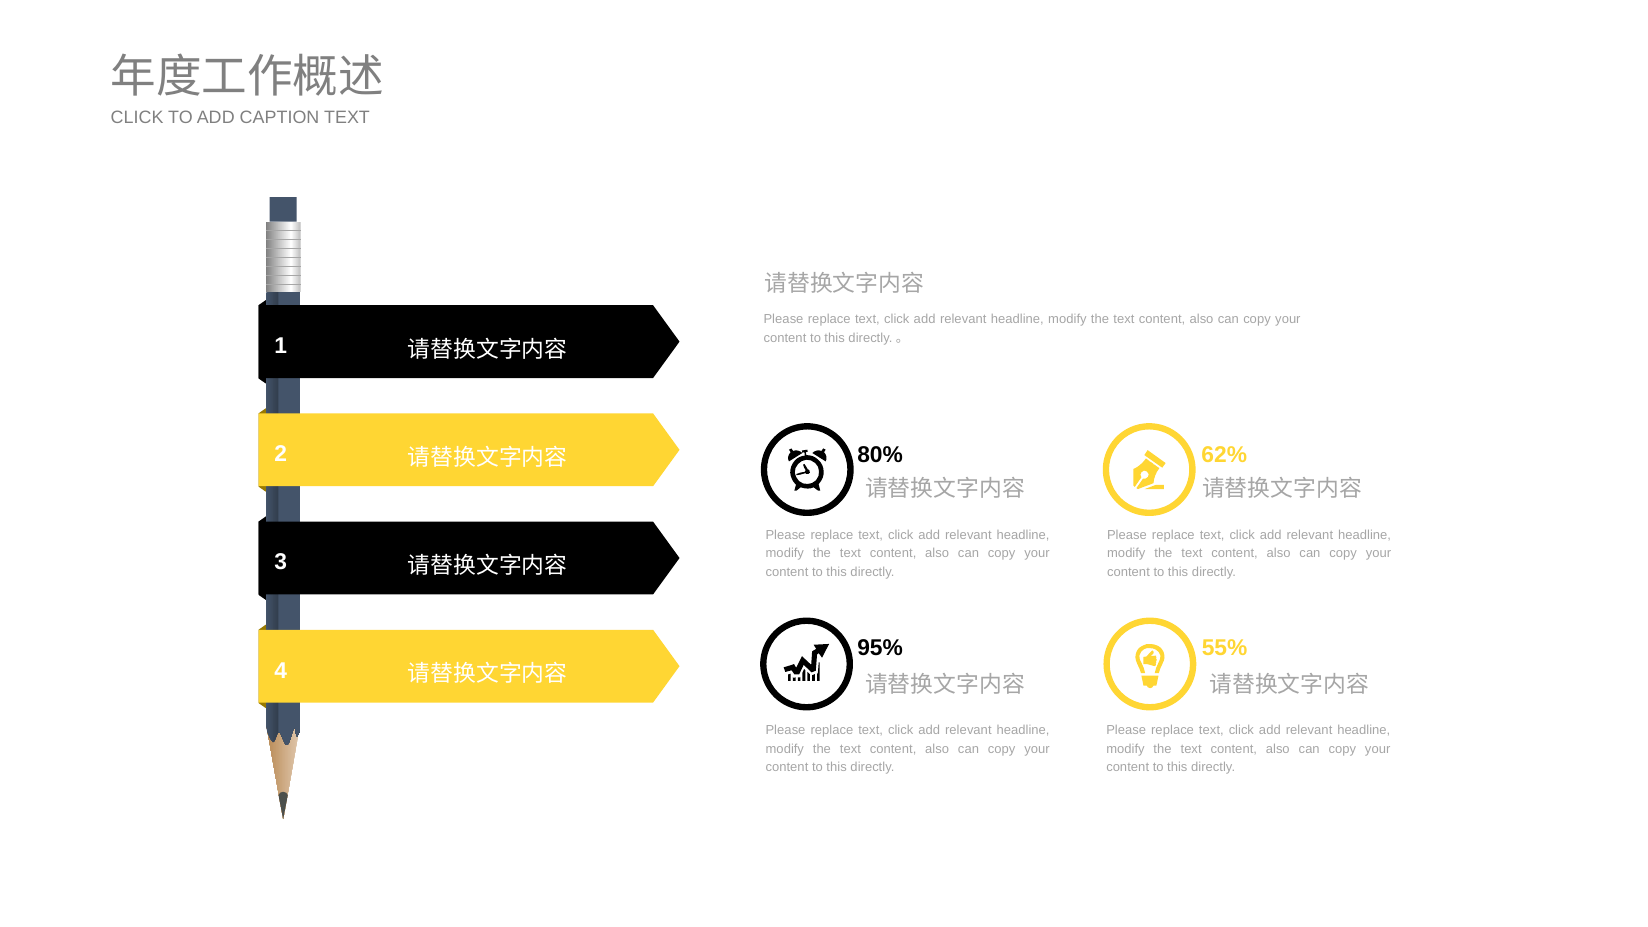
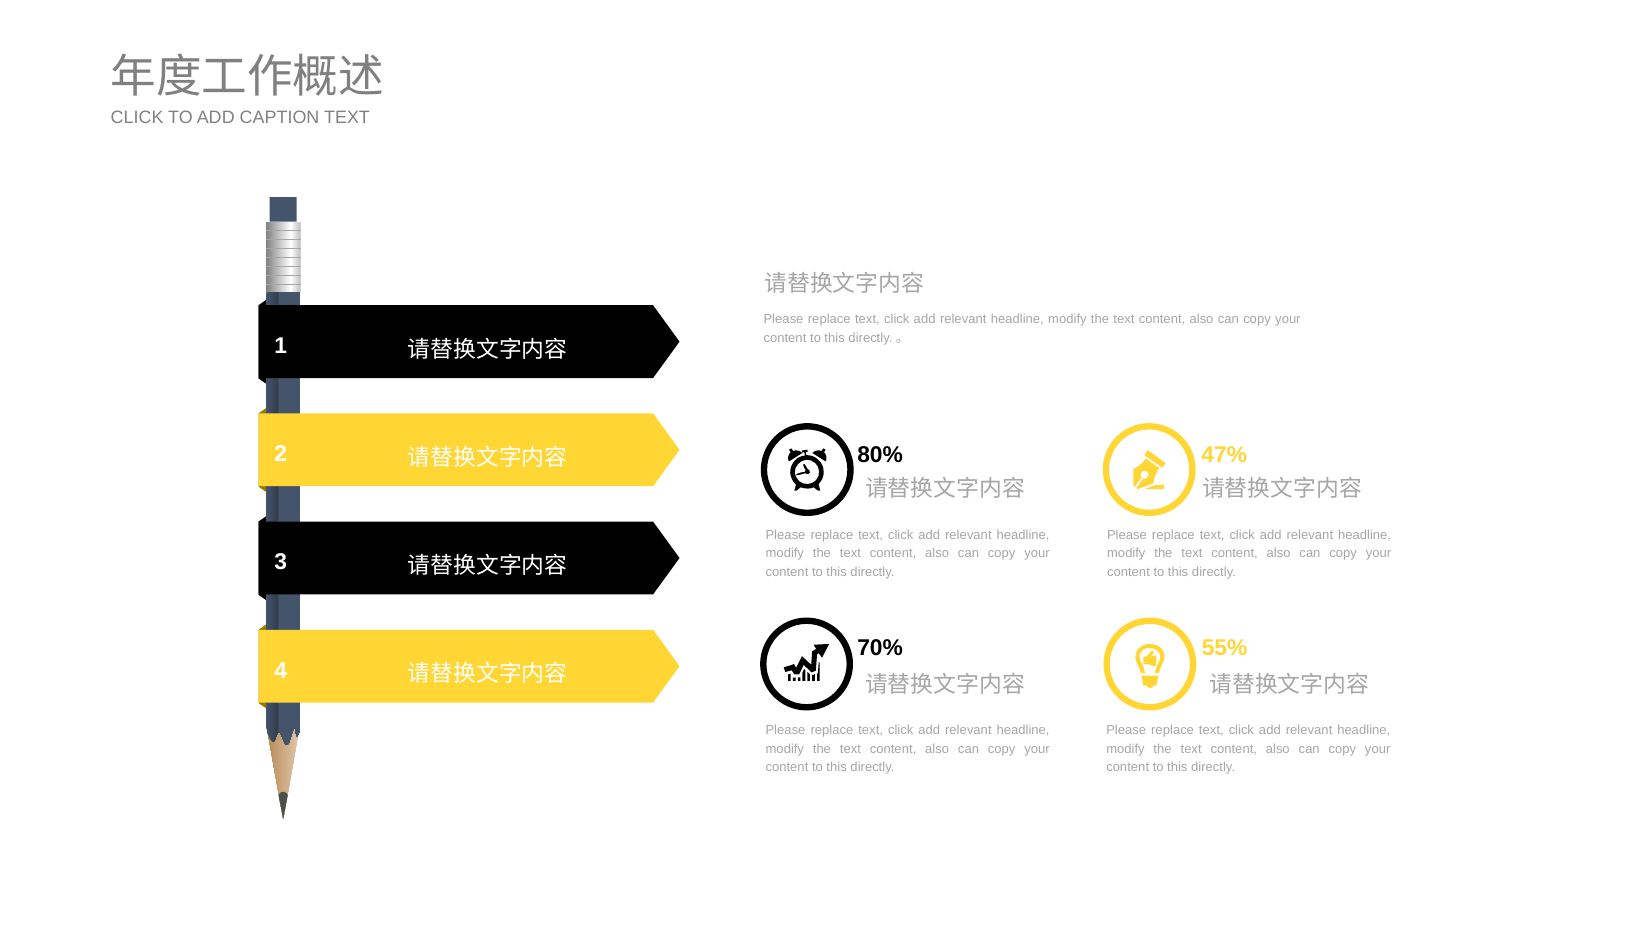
62%: 62% -> 47%
95%: 95% -> 70%
